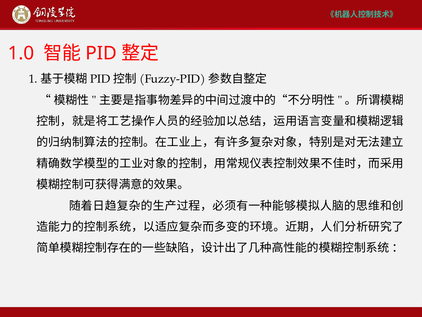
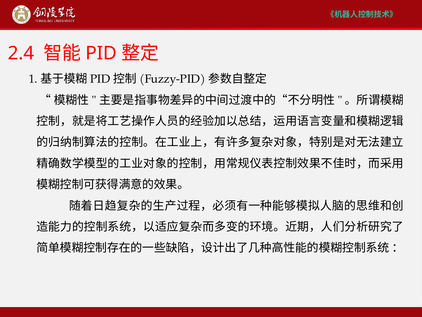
1.0: 1.0 -> 2.4
